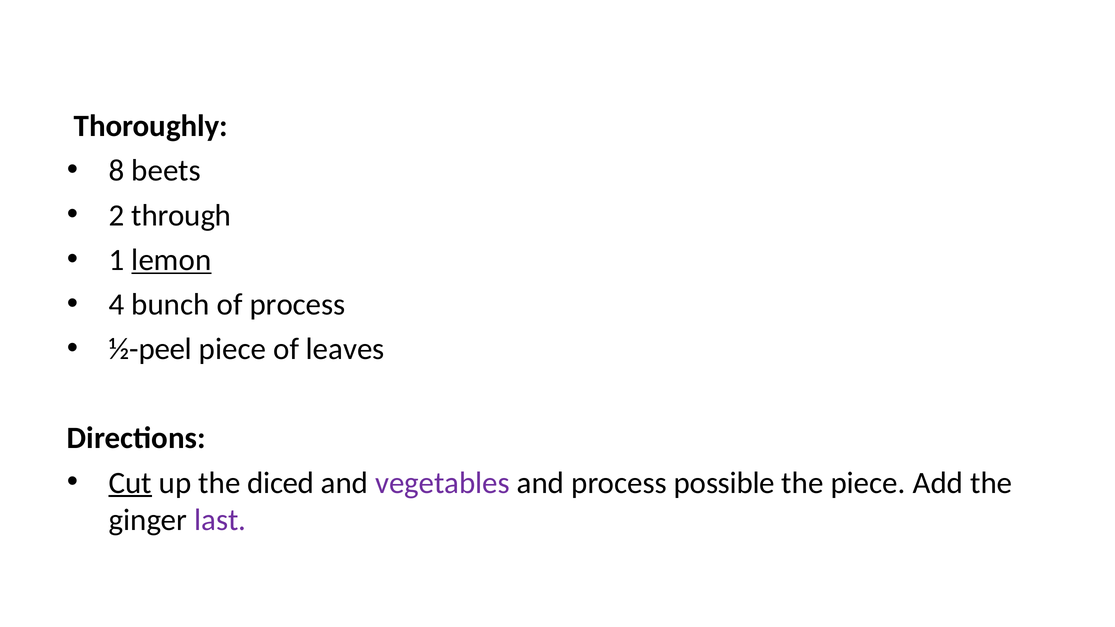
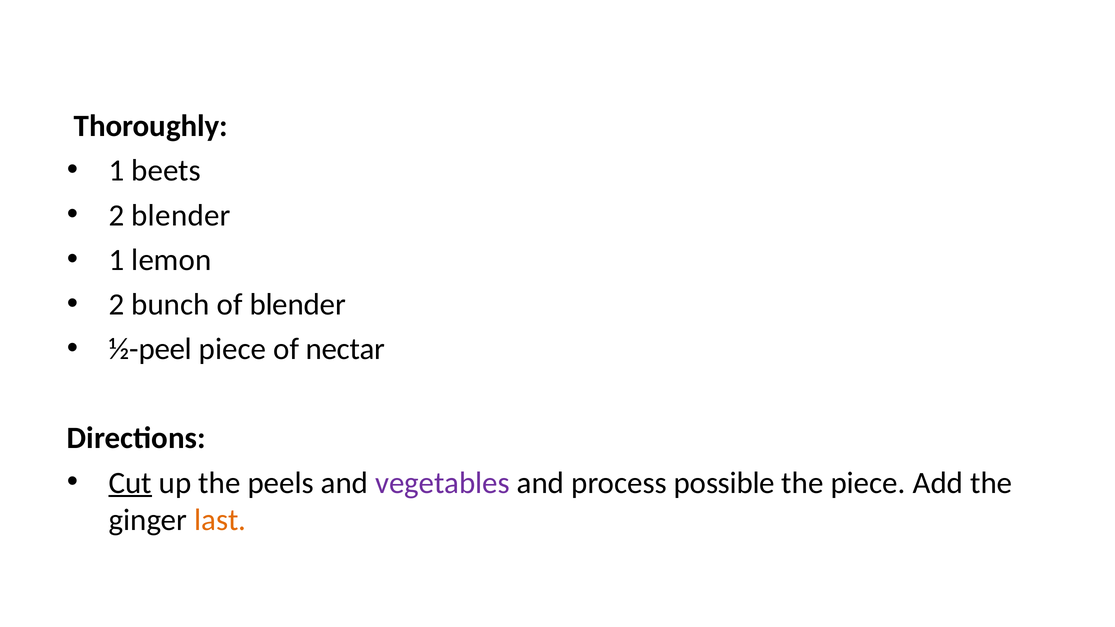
8 at (117, 171): 8 -> 1
2 through: through -> blender
lemon underline: present -> none
4 at (117, 305): 4 -> 2
of process: process -> blender
leaves: leaves -> nectar
diced: diced -> peels
last colour: purple -> orange
